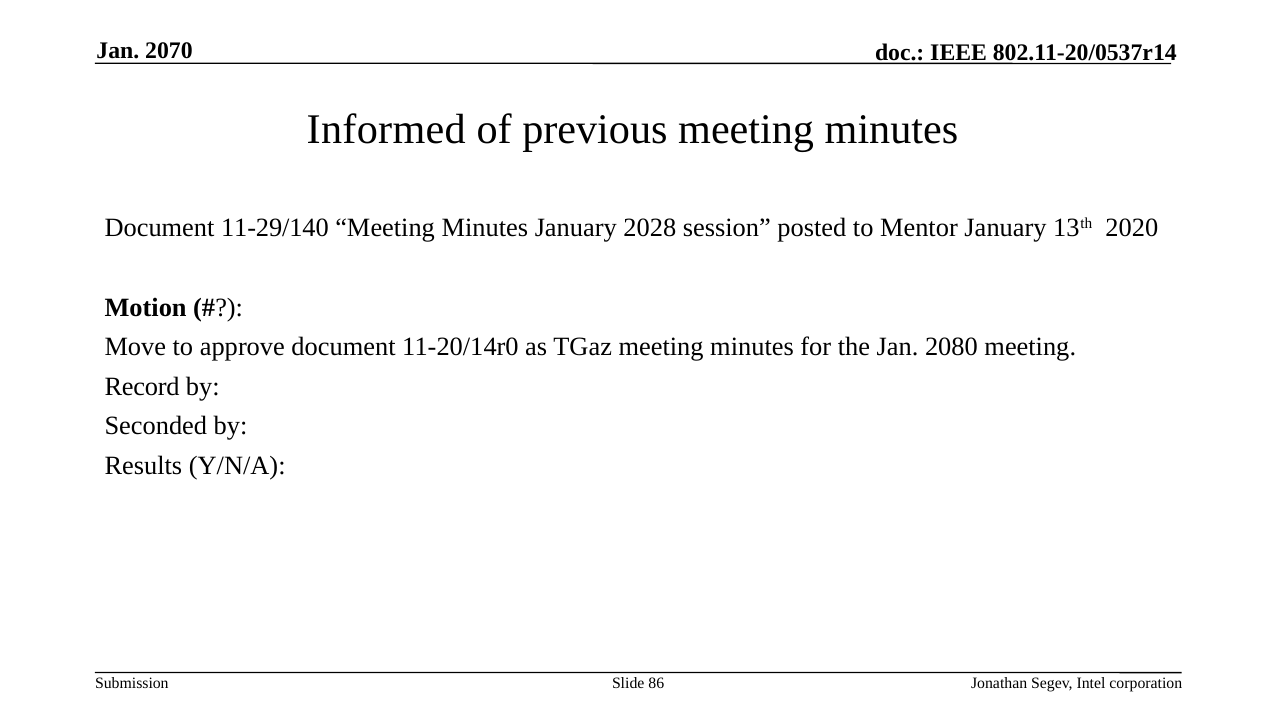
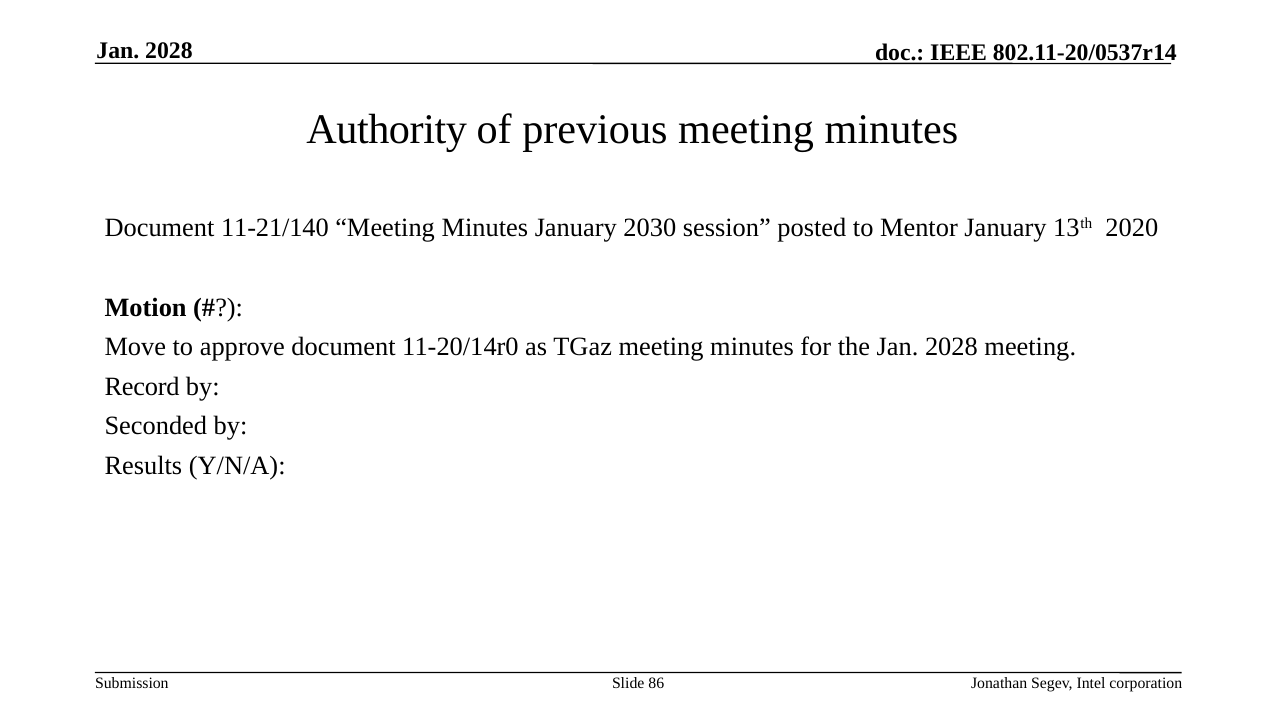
2070 at (169, 50): 2070 -> 2028
Informed: Informed -> Authority
11-29/140: 11-29/140 -> 11-21/140
2028: 2028 -> 2030
the Jan 2080: 2080 -> 2028
